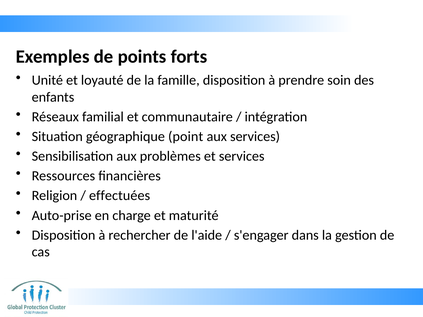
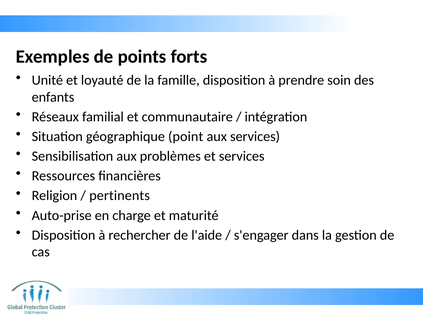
effectuées: effectuées -> pertinents
